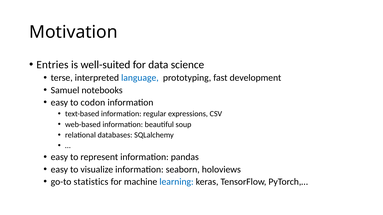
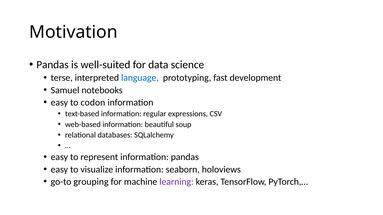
Entries at (52, 65): Entries -> Pandas
statistics: statistics -> grouping
learning colour: blue -> purple
